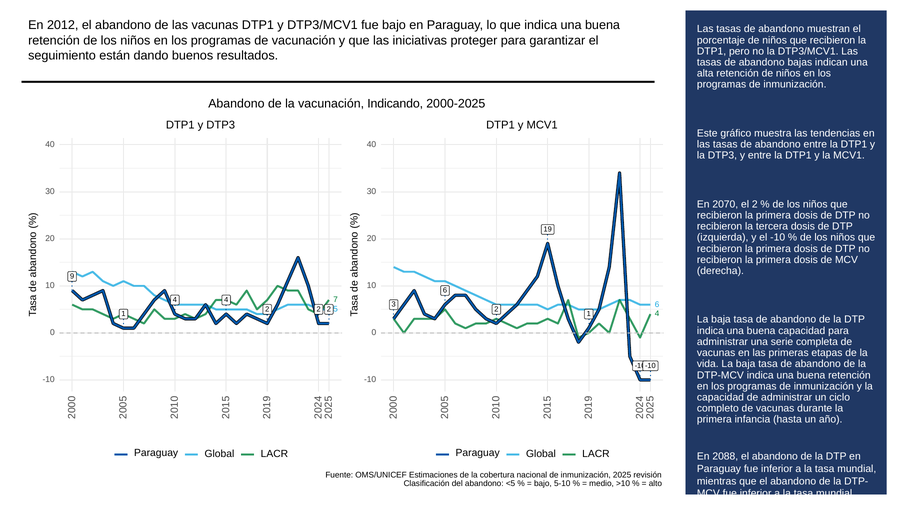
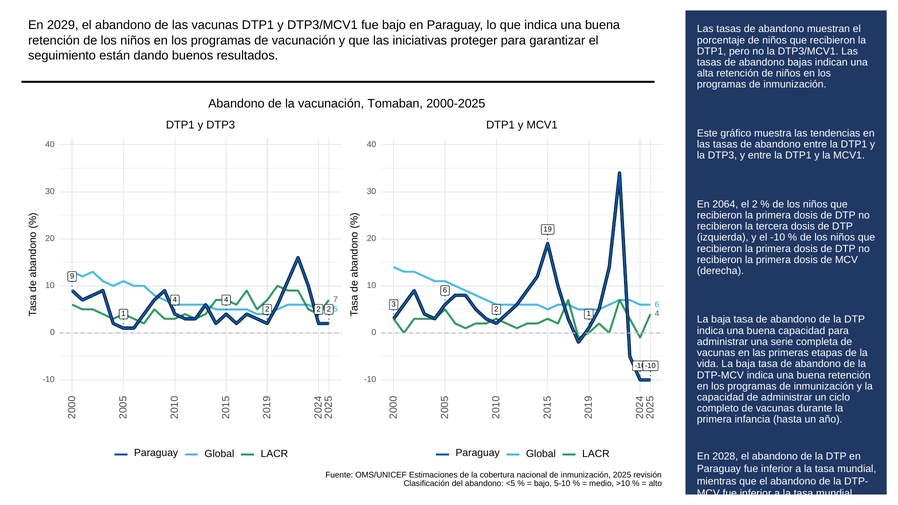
2012: 2012 -> 2029
Indicando: Indicando -> Tomaban
2070: 2070 -> 2064
2088: 2088 -> 2028
